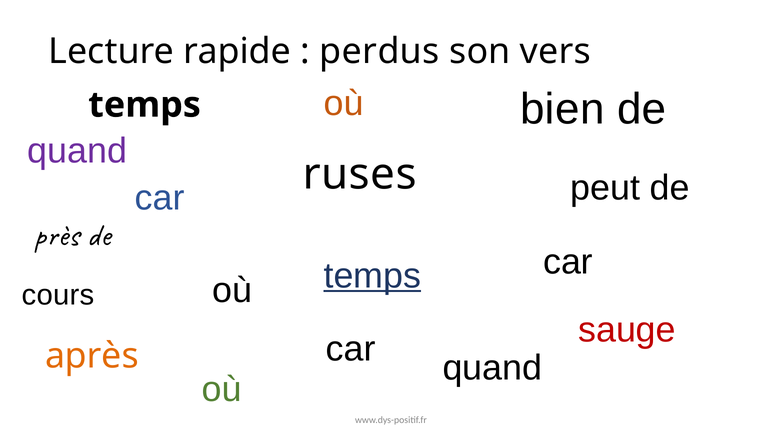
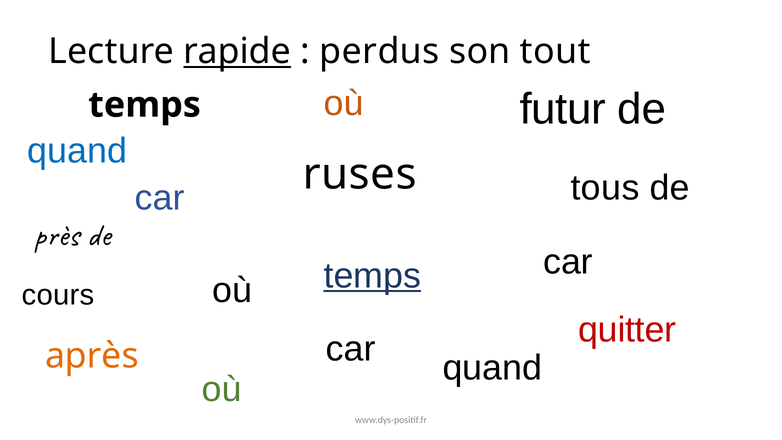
rapide underline: none -> present
vers: vers -> tout
bien: bien -> futur
quand at (77, 151) colour: purple -> blue
peut: peut -> tous
sauge: sauge -> quitter
